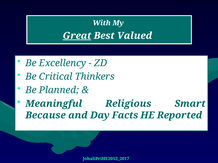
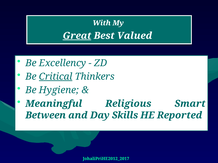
Critical underline: none -> present
Planned: Planned -> Hygiene
Because: Because -> Between
Facts: Facts -> Skills
